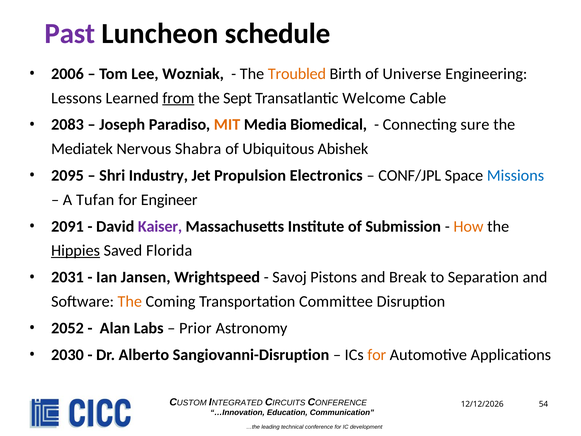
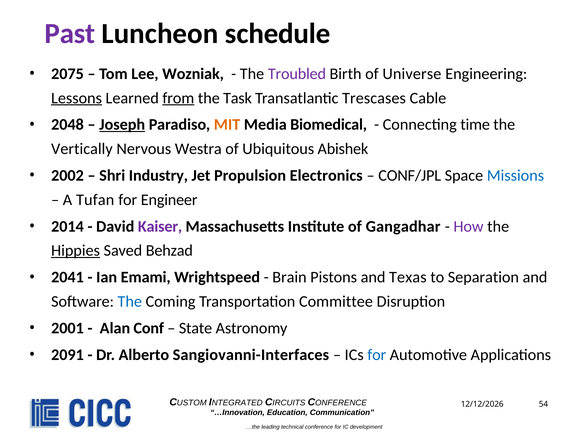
2006: 2006 -> 2075
Troubled colour: orange -> purple
Lessons underline: none -> present
Sept: Sept -> Task
Welcome: Welcome -> Trescases
2083: 2083 -> 2048
Joseph underline: none -> present
sure: sure -> time
Mediatek: Mediatek -> Vertically
Shabra: Shabra -> Westra
2095: 2095 -> 2002
2091: 2091 -> 2014
Submission: Submission -> Gangadhar
How colour: orange -> purple
Florida: Florida -> Behzad
2031: 2031 -> 2041
Jansen: Jansen -> Emami
Savoj: Savoj -> Brain
Break: Break -> Texas
The at (130, 301) colour: orange -> blue
2052: 2052 -> 2001
Labs: Labs -> Conf
Prior: Prior -> State
2030: 2030 -> 2091
Sangiovanni-Disruption: Sangiovanni-Disruption -> Sangiovanni-Interfaces
for at (377, 355) colour: orange -> blue
